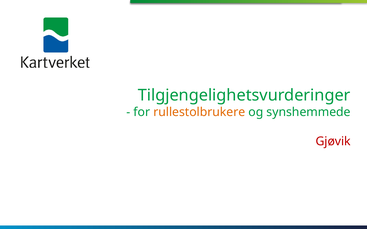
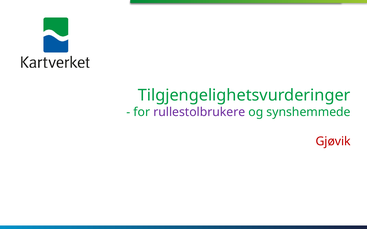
rullestolbrukere colour: orange -> purple
